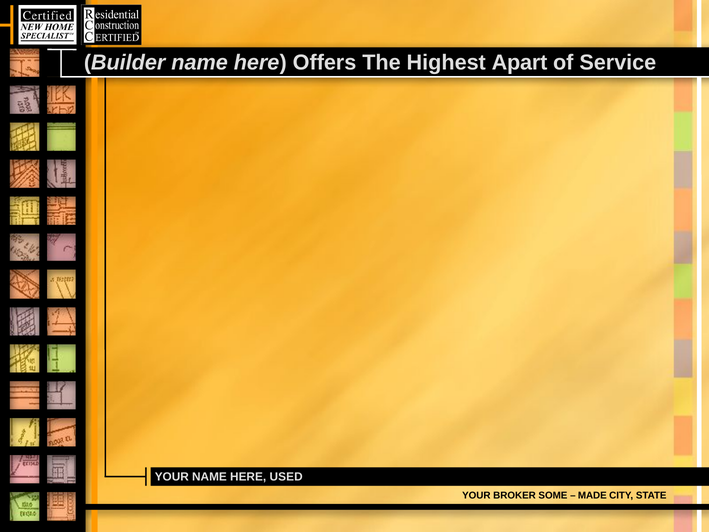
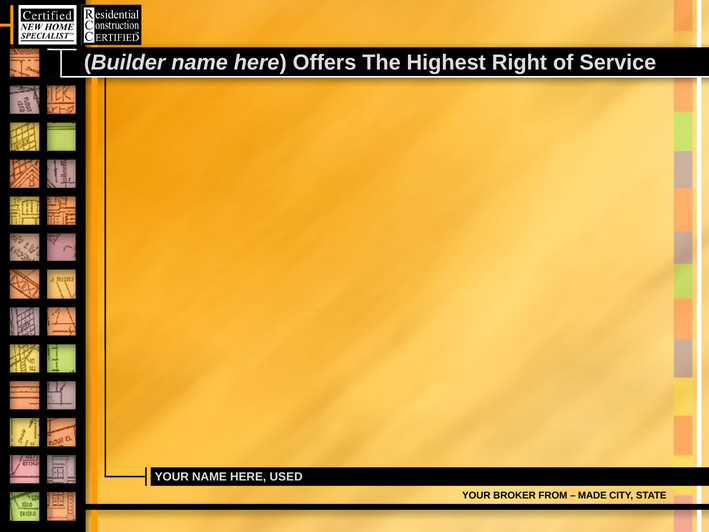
Apart: Apart -> Right
SOME: SOME -> FROM
